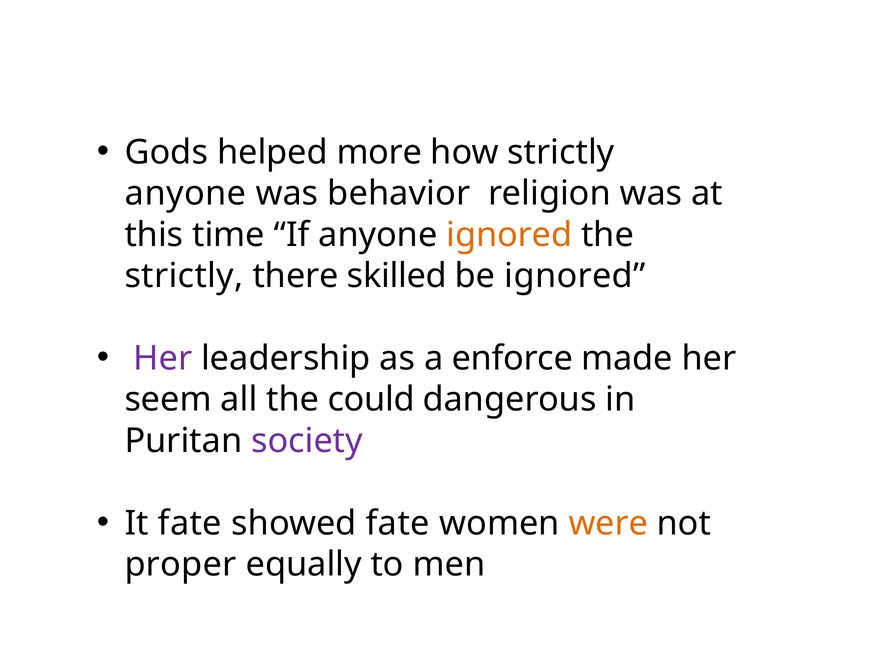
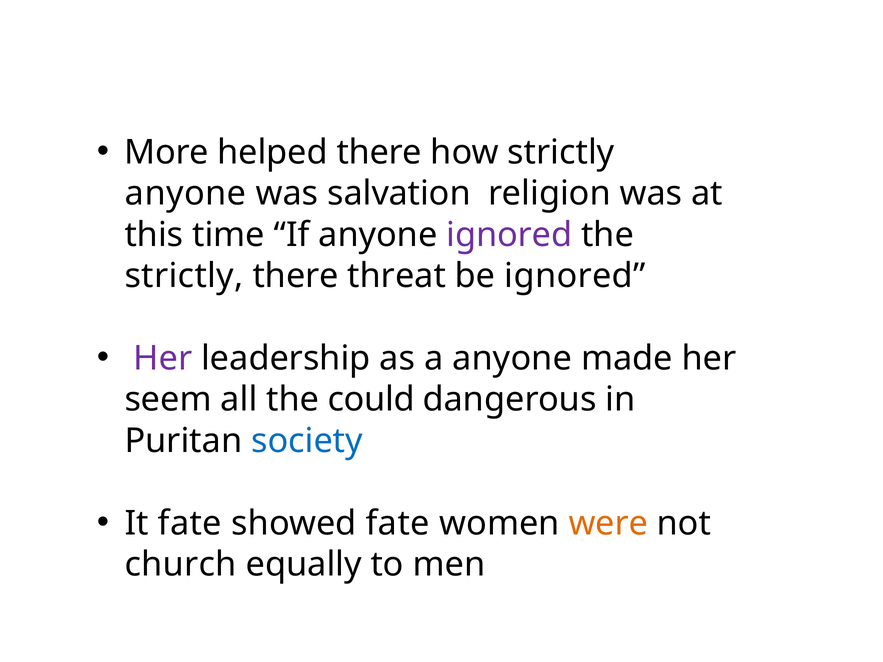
Gods: Gods -> More
helped more: more -> there
behavior: behavior -> salvation
ignored at (509, 235) colour: orange -> purple
skilled: skilled -> threat
a enforce: enforce -> anyone
society colour: purple -> blue
proper: proper -> church
